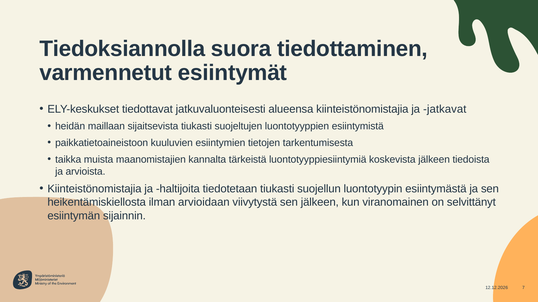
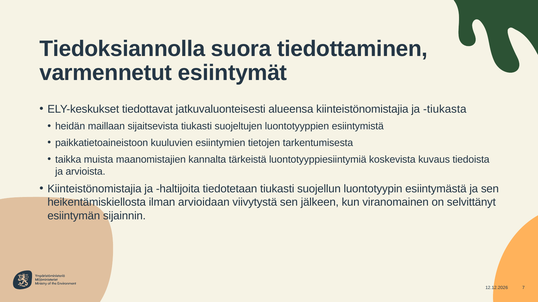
jatkavat: jatkavat -> tiukasta
koskevista jälkeen: jälkeen -> kuvaus
